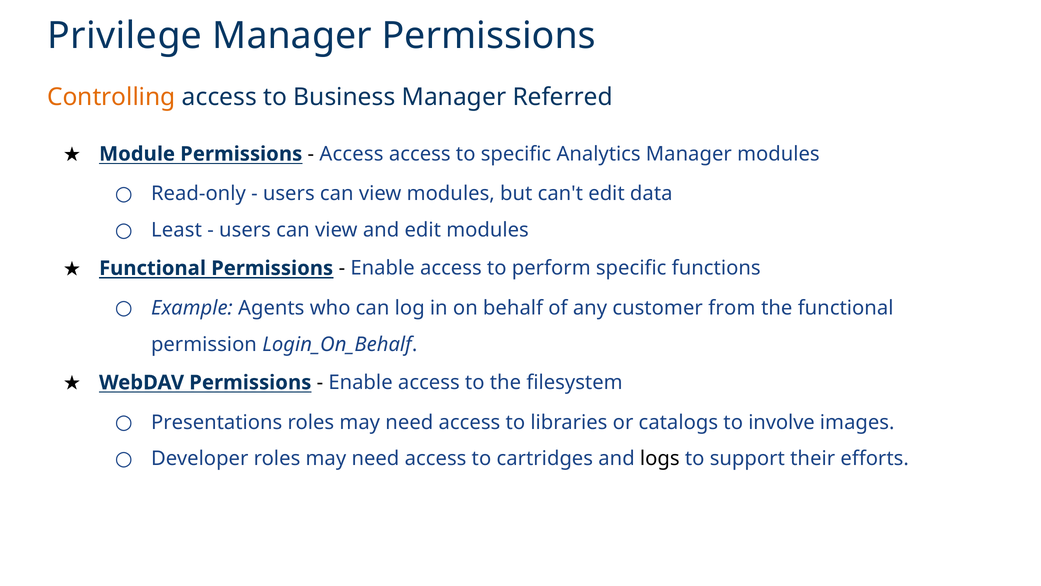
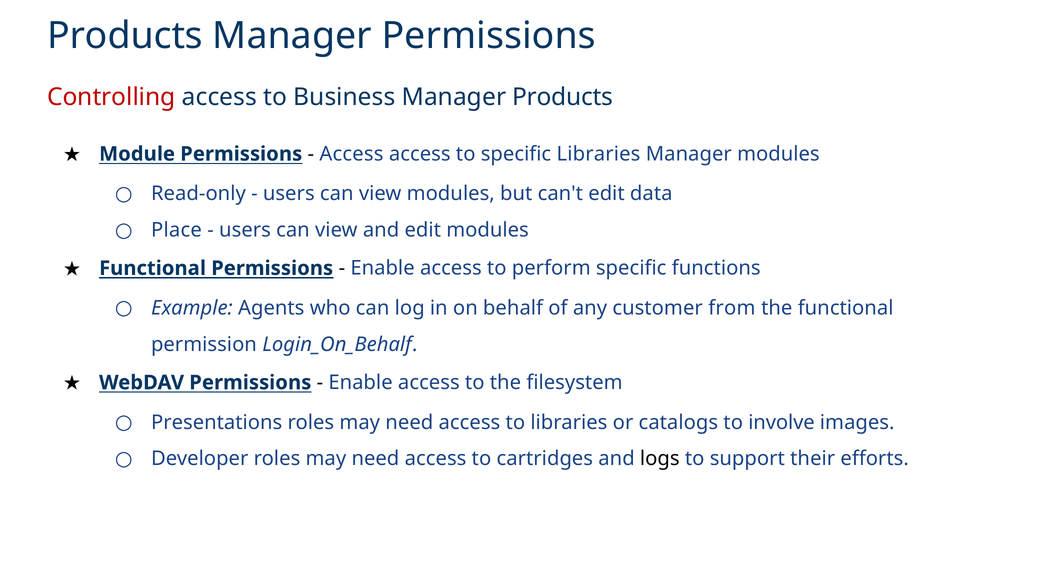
Privilege at (125, 36): Privilege -> Products
Controlling colour: orange -> red
Manager Referred: Referred -> Products
specific Analytics: Analytics -> Libraries
Least: Least -> Place
